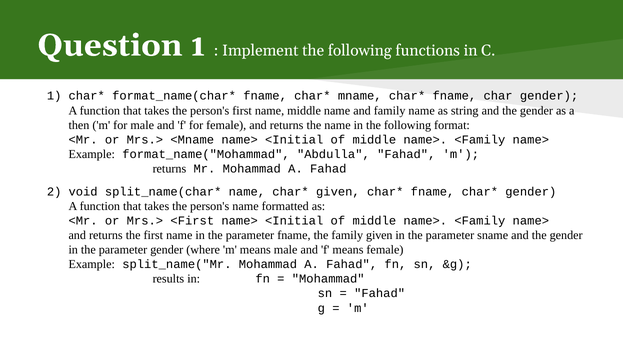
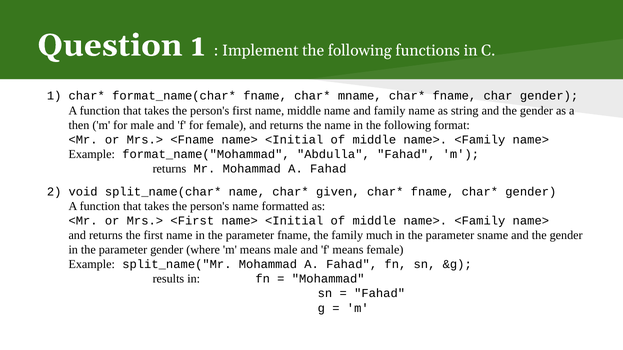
<Mname: <Mname -> <Fname
family given: given -> much
